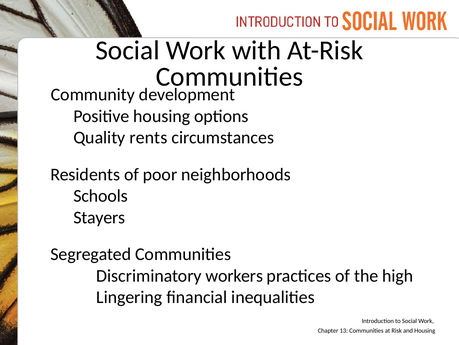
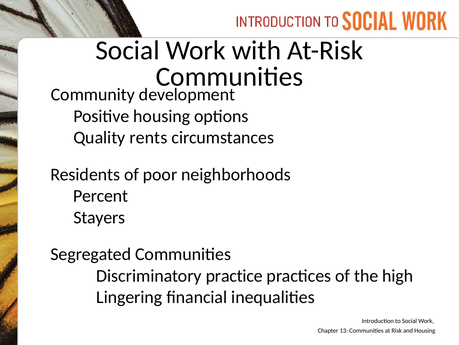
Schools: Schools -> Percent
workers: workers -> practice
